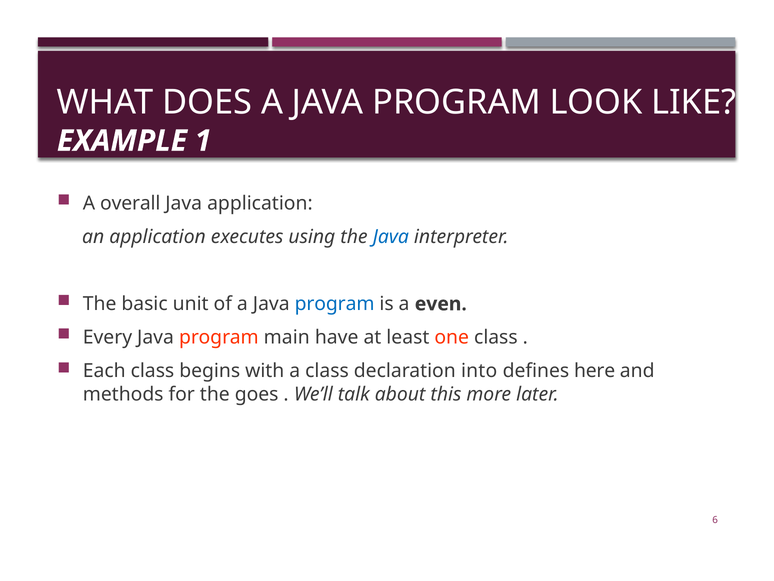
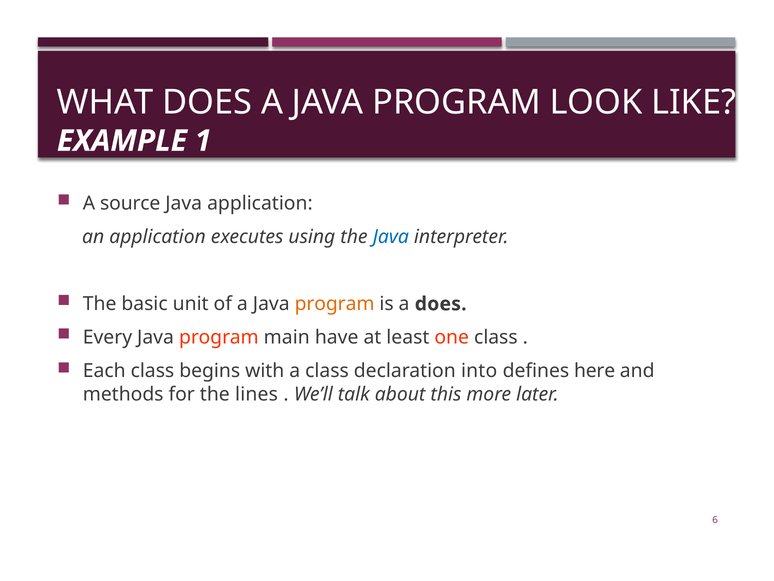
overall: overall -> source
program at (335, 304) colour: blue -> orange
a even: even -> does
goes: goes -> lines
